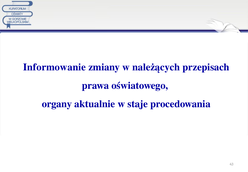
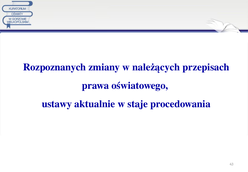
Informowanie: Informowanie -> Rozpoznanych
organy: organy -> ustawy
